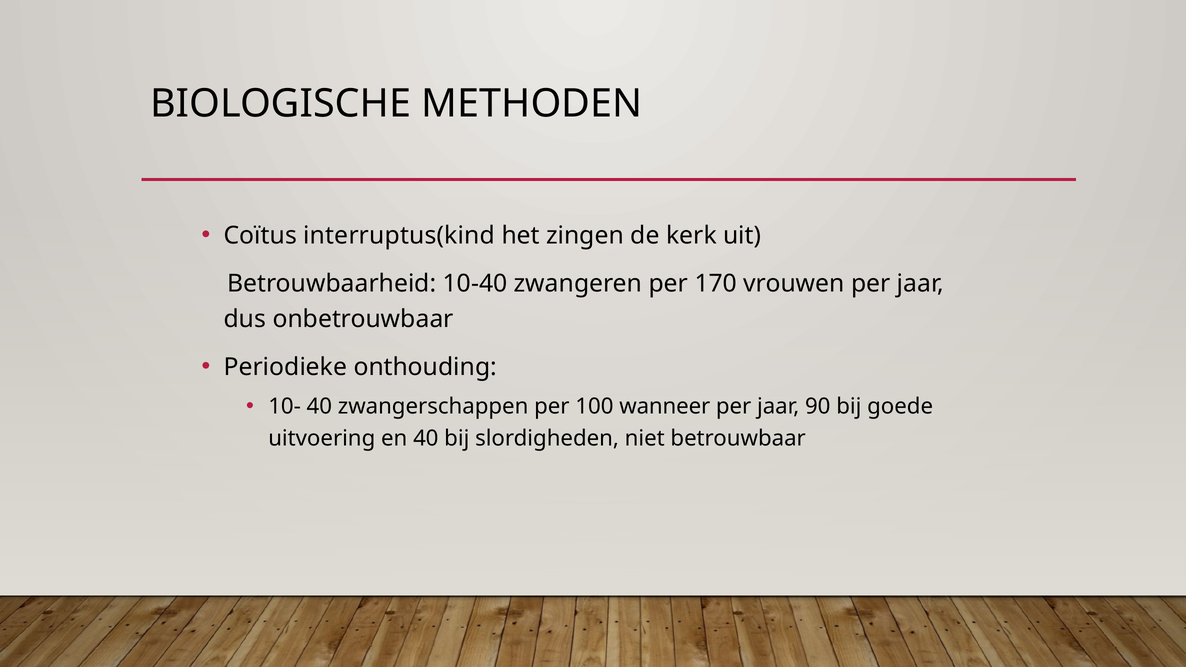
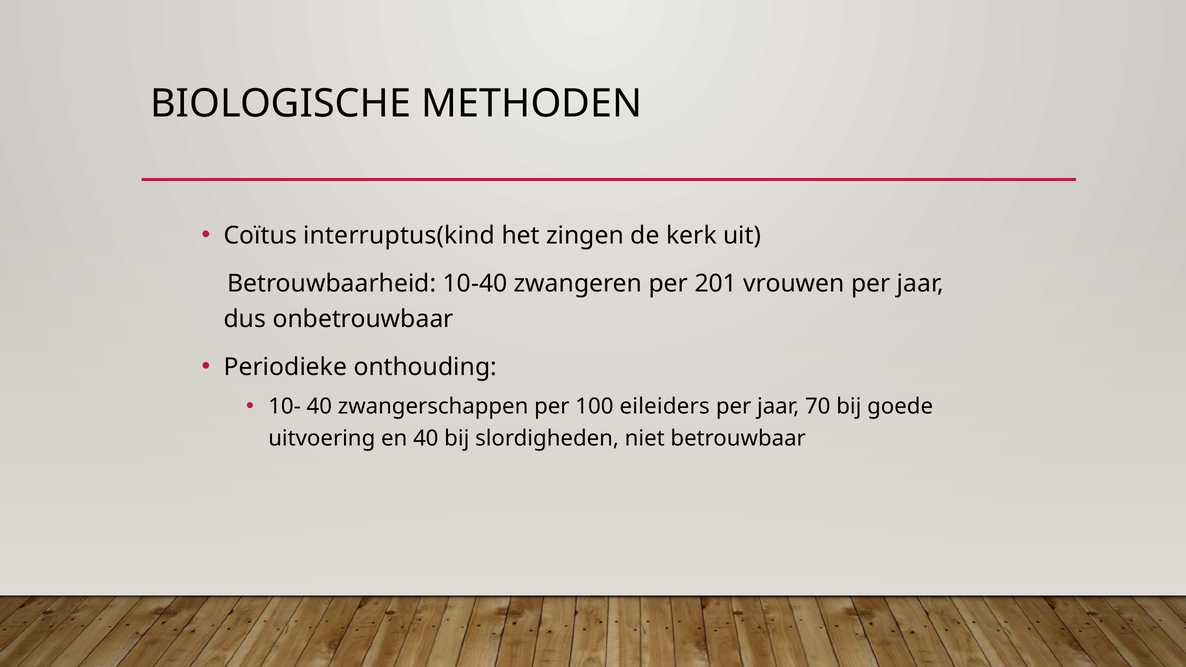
170: 170 -> 201
wanneer: wanneer -> eileiders
90: 90 -> 70
